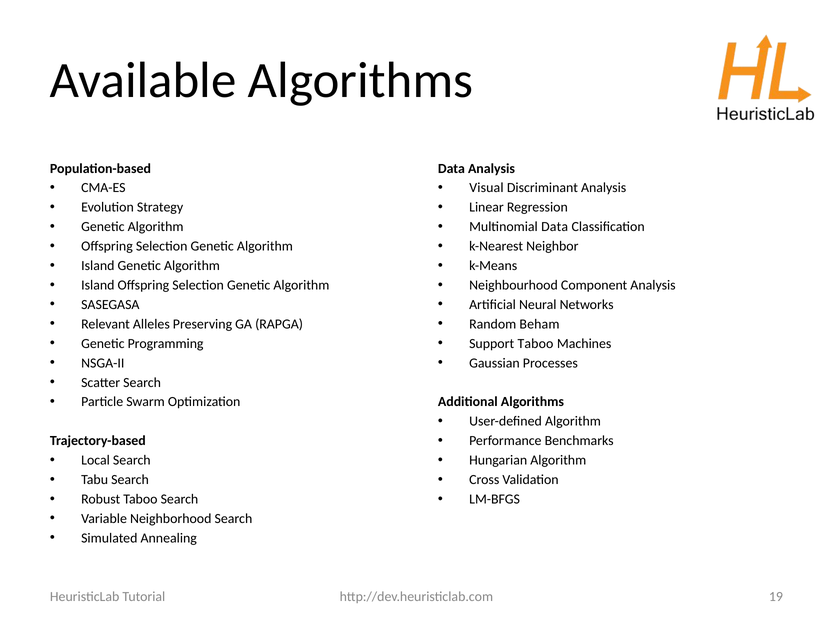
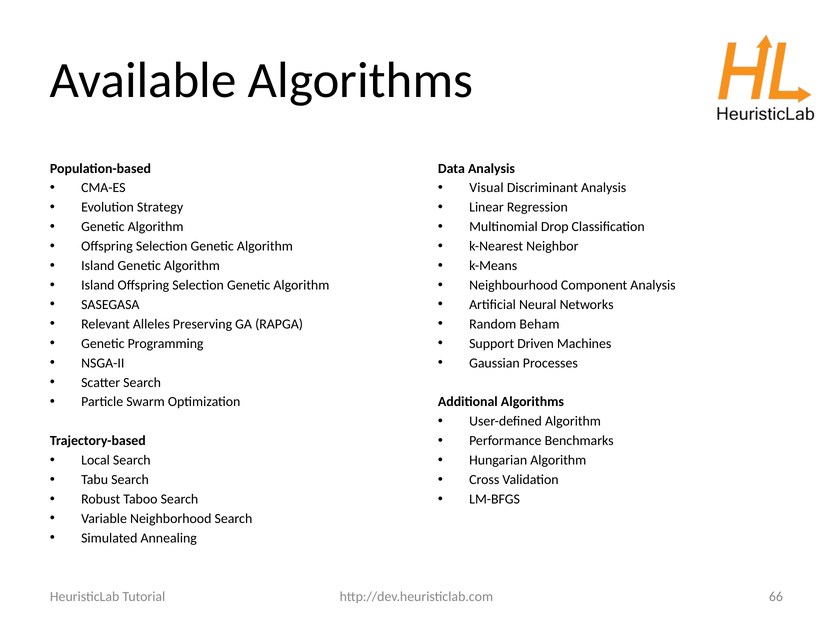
Multinomial Data: Data -> Drop
Support Taboo: Taboo -> Driven
19: 19 -> 66
